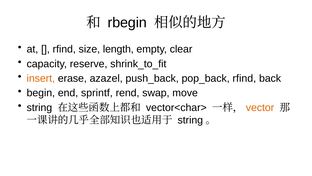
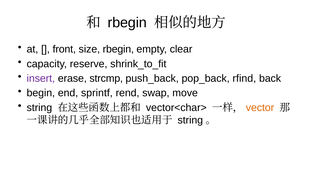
rfind at (64, 49): rfind -> front
size length: length -> rbegin
insert colour: orange -> purple
azazel: azazel -> strcmp
